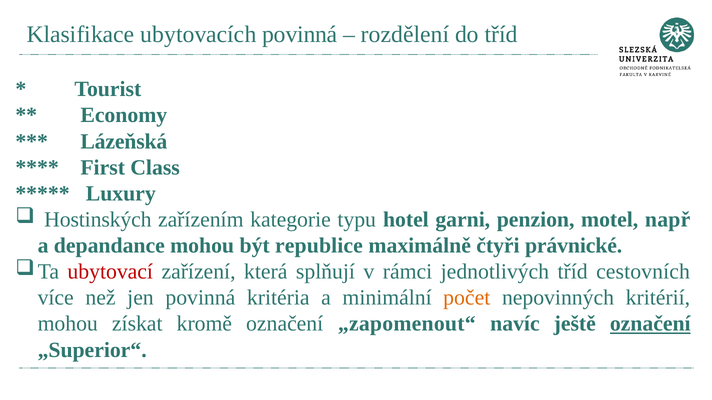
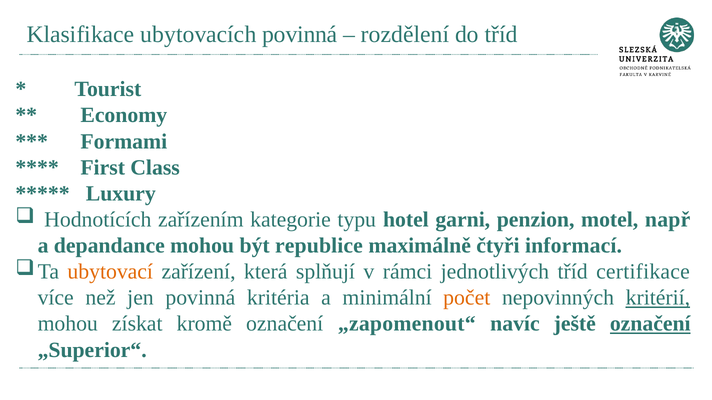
Lázeňská: Lázeňská -> Formami
Hostinských: Hostinských -> Hodnotících
právnické: právnické -> informací
ubytovací colour: red -> orange
cestovních: cestovních -> certifikace
kritérií underline: none -> present
